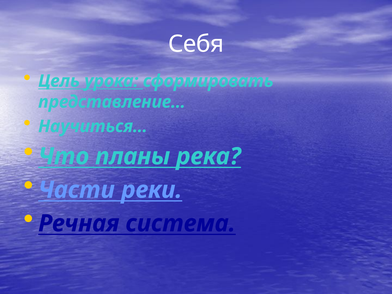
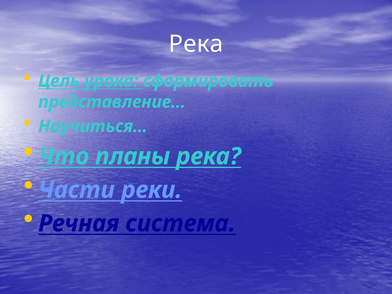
Себя at (196, 44): Себя -> Река
